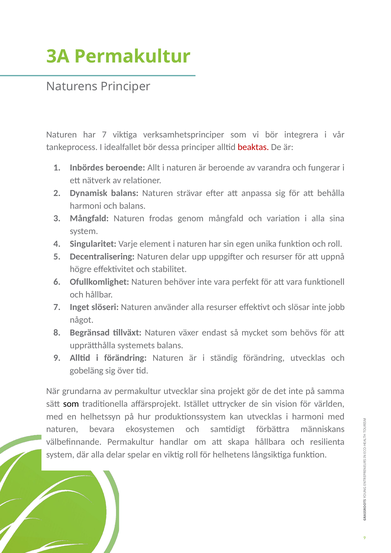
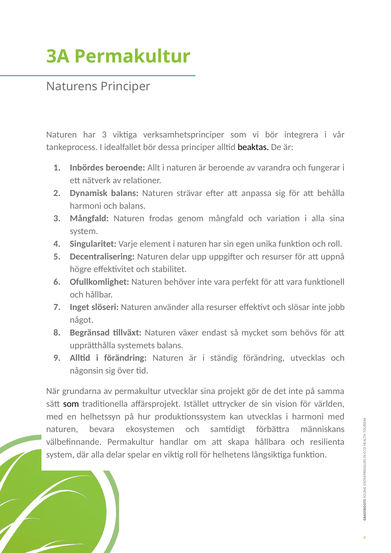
har 7: 7 -> 3
beaktas colour: red -> black
gobeläng: gobeläng -> någonsin
